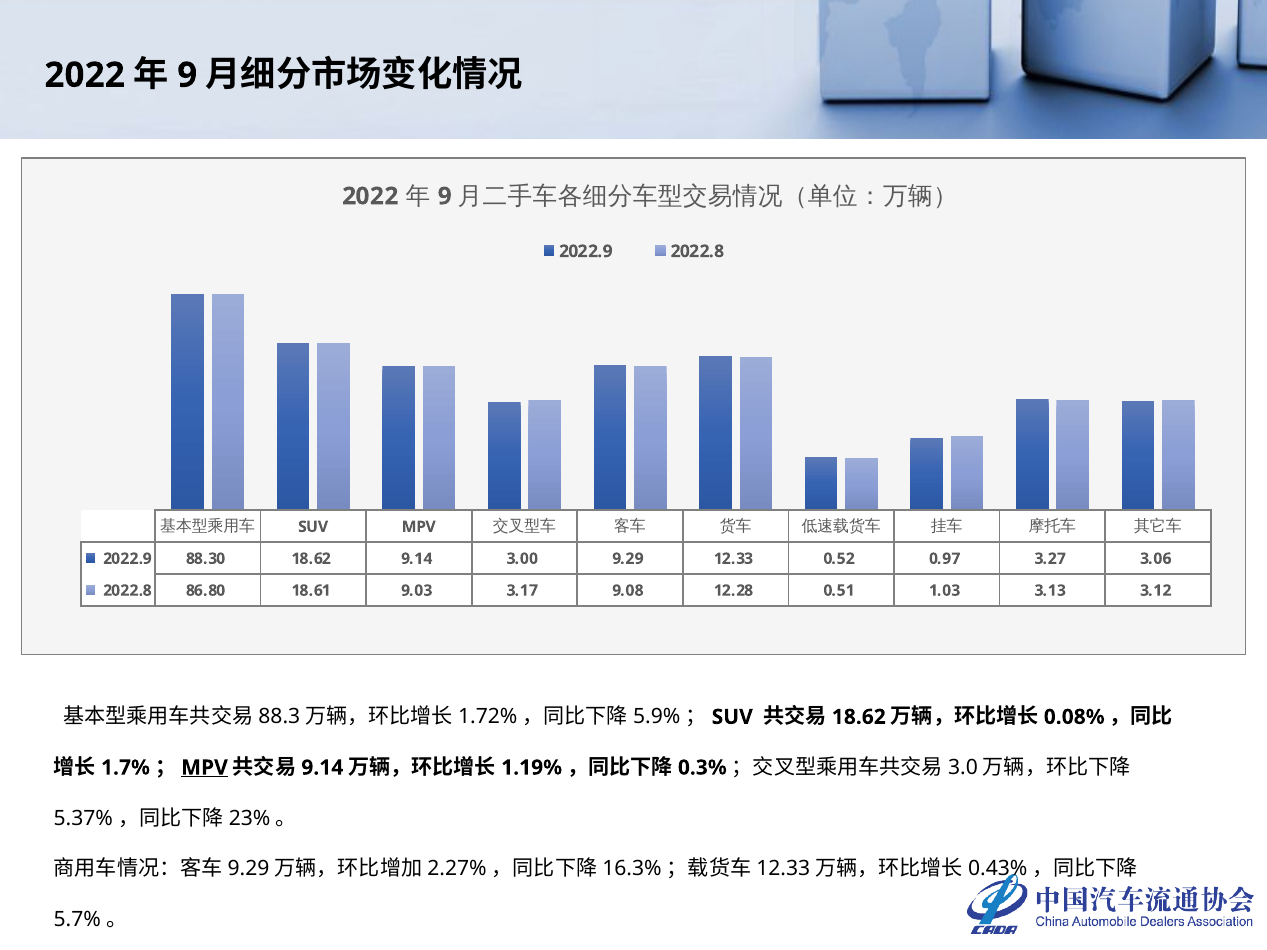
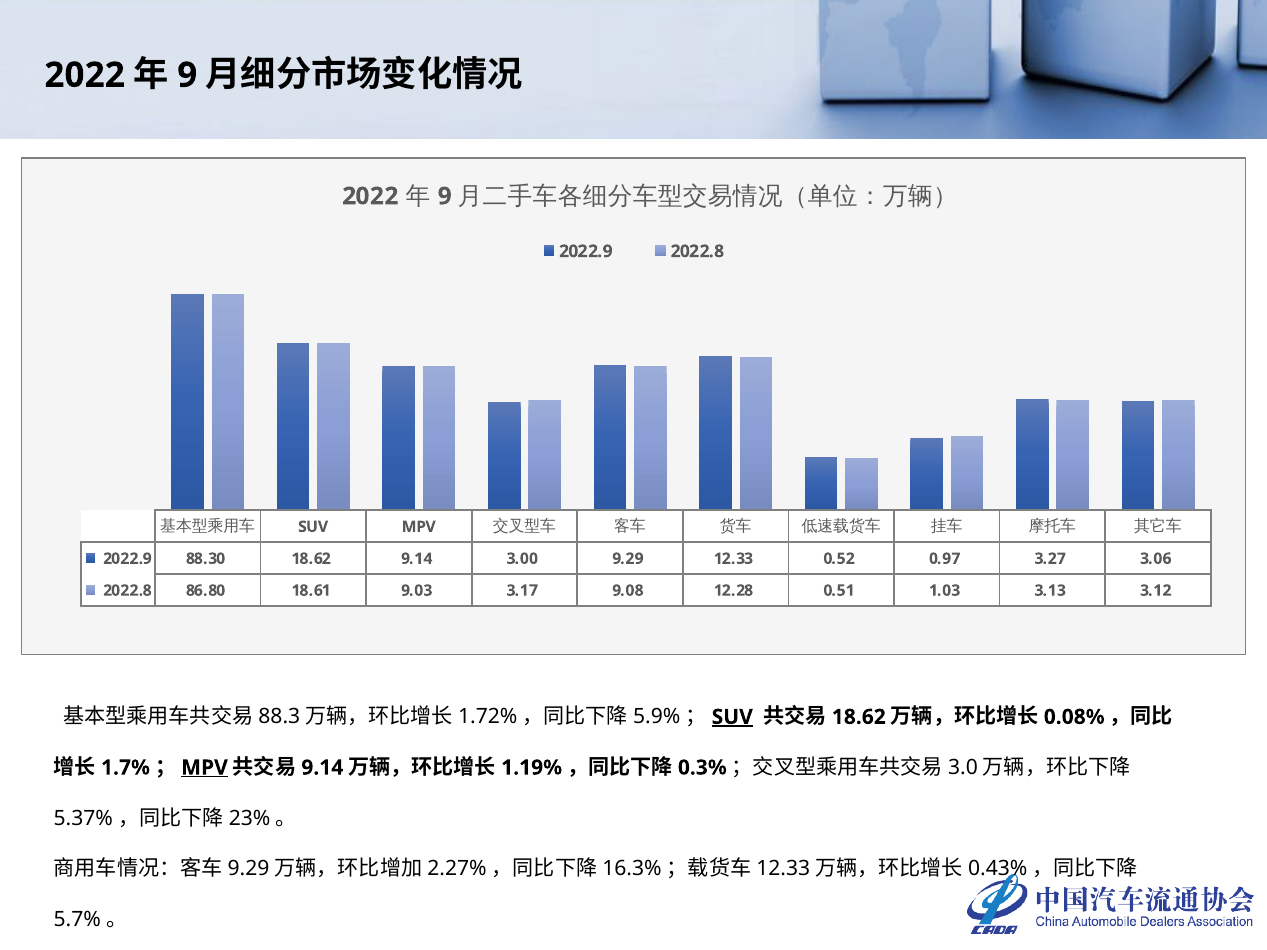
SUV at (732, 717) underline: none -> present
